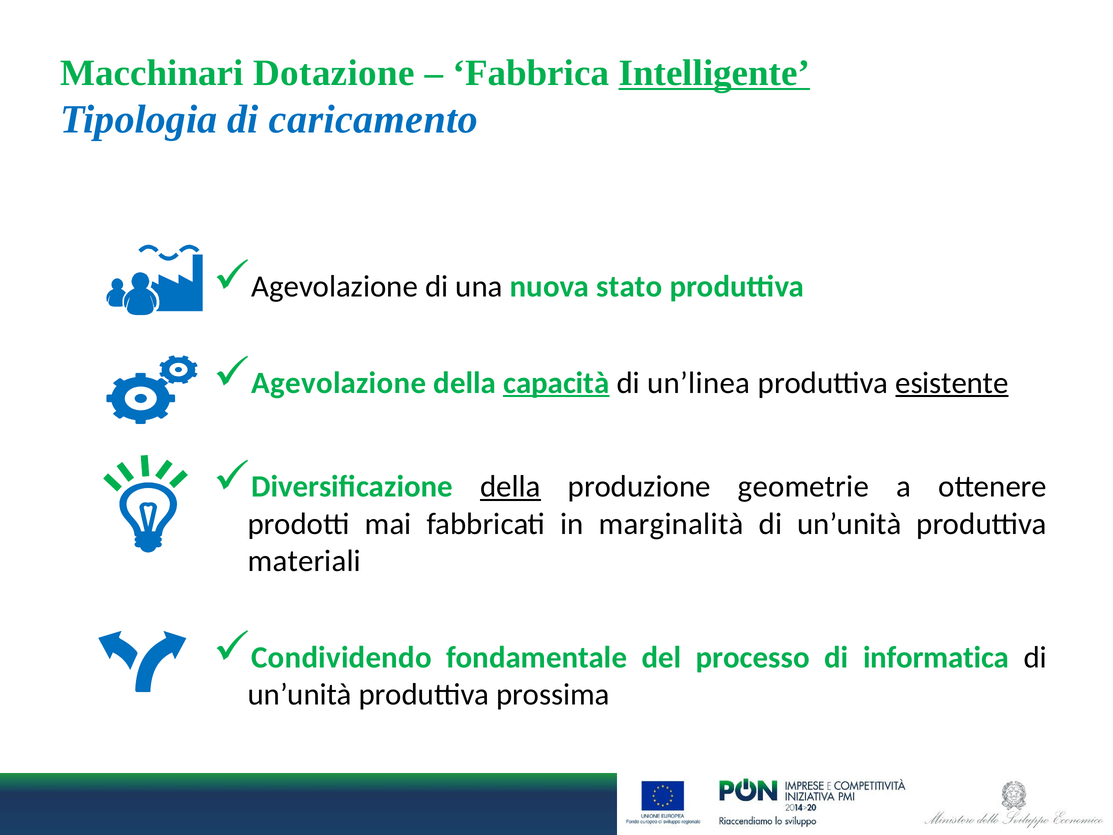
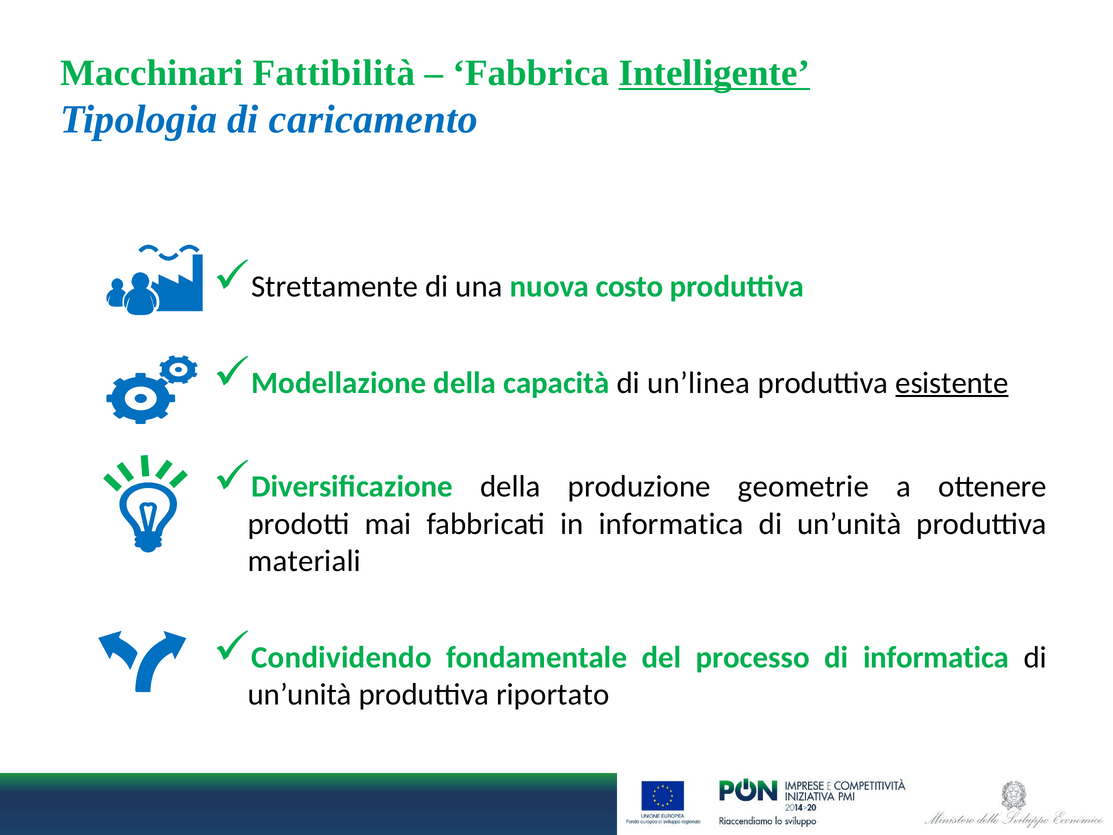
Dotazione: Dotazione -> Fattibilità
Agevolazione at (335, 286): Agevolazione -> Strettamente
stato: stato -> costo
Agevolazione at (339, 383): Agevolazione -> Modellazione
capacità underline: present -> none
della at (510, 487) underline: present -> none
in marginalità: marginalità -> informatica
prossima: prossima -> riportato
